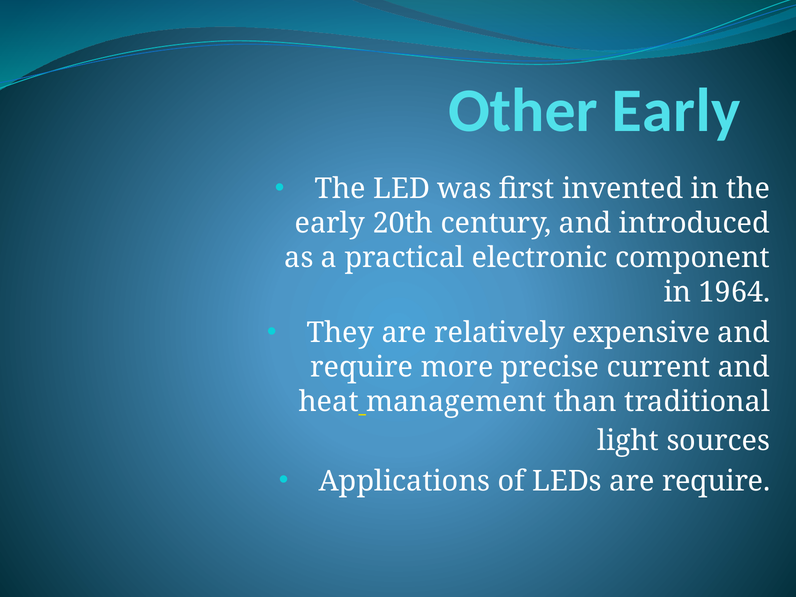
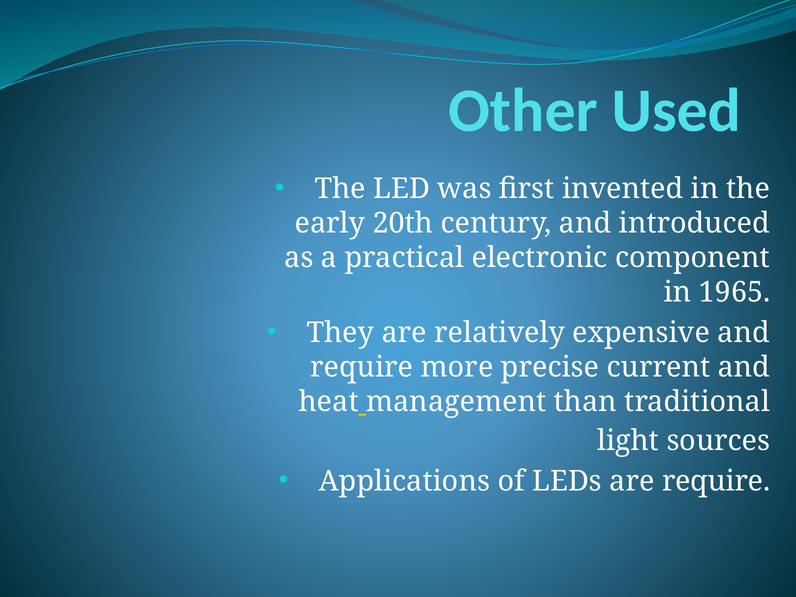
Other Early: Early -> Used
1964: 1964 -> 1965
